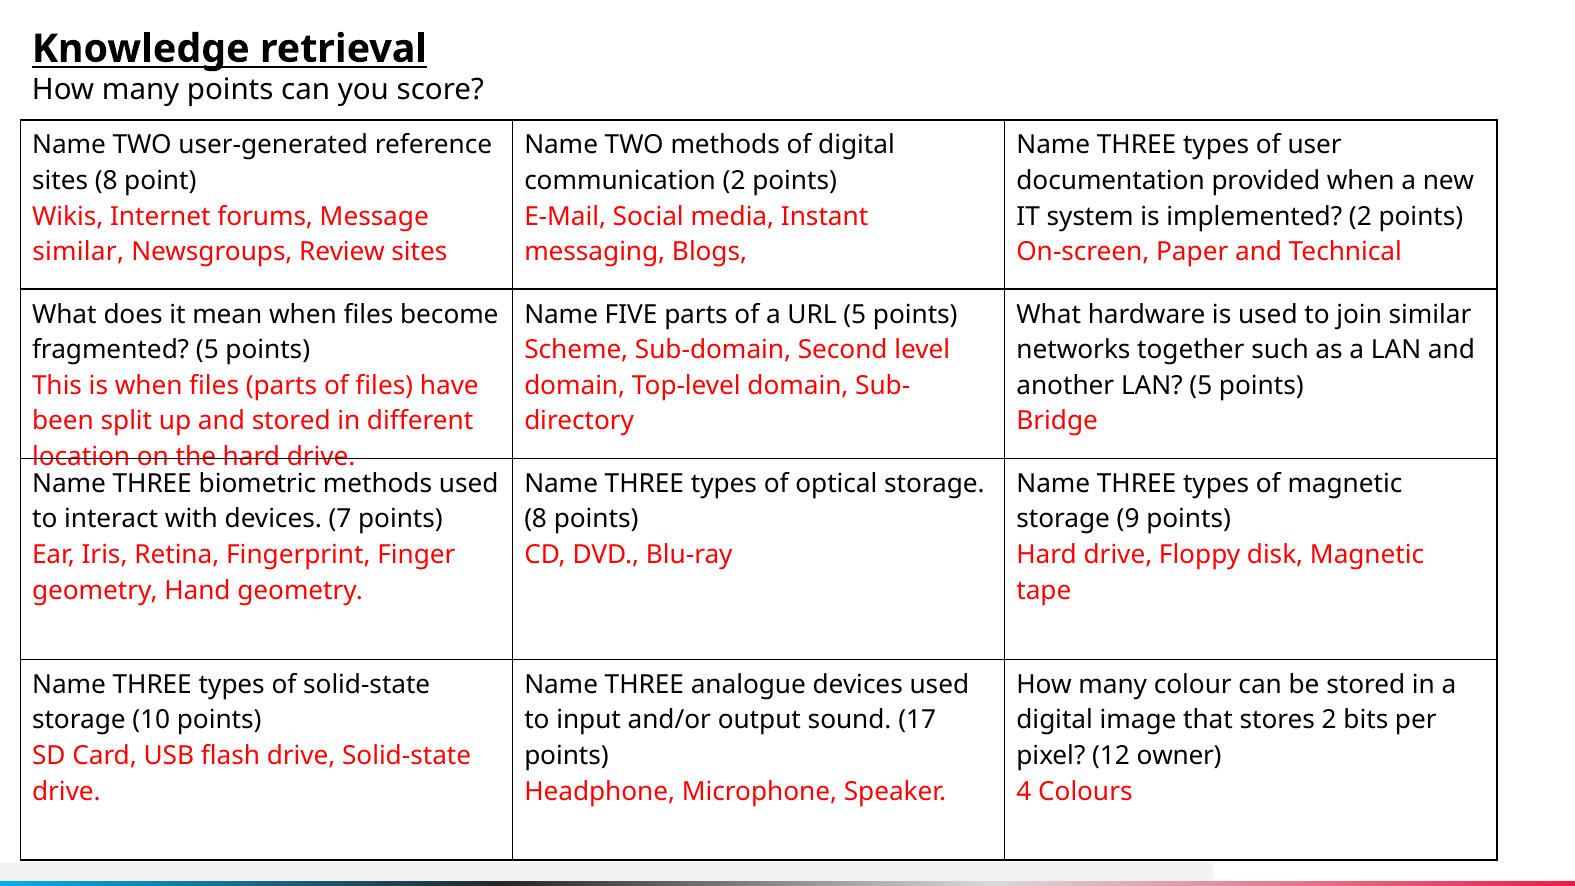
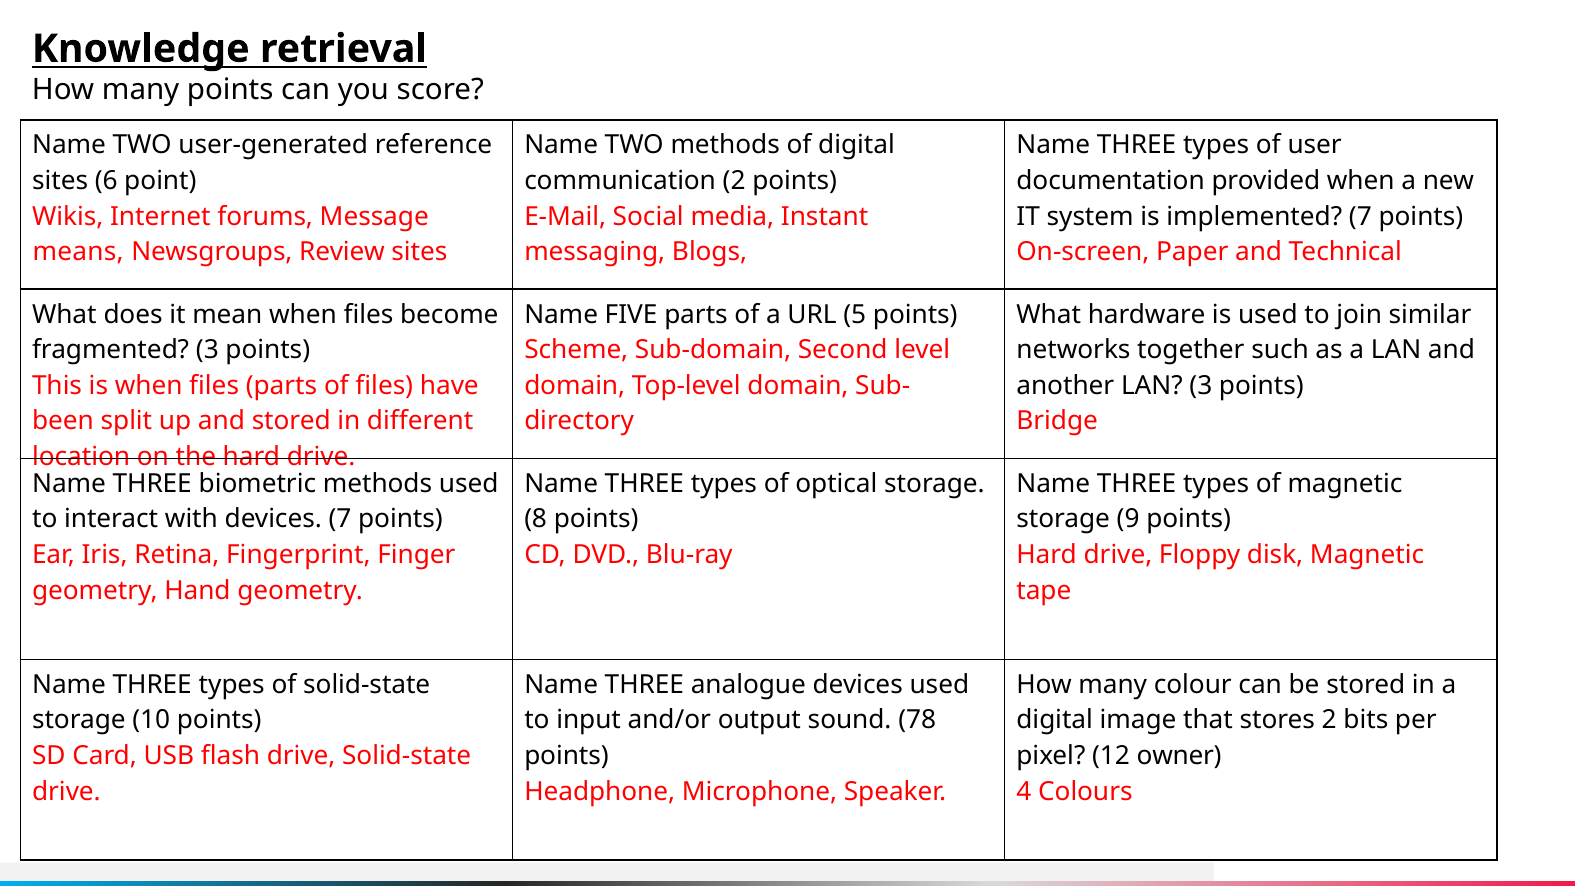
sites 8: 8 -> 6
implemented 2: 2 -> 7
similar at (78, 252): similar -> means
fragmented 5: 5 -> 3
LAN 5: 5 -> 3
17: 17 -> 78
